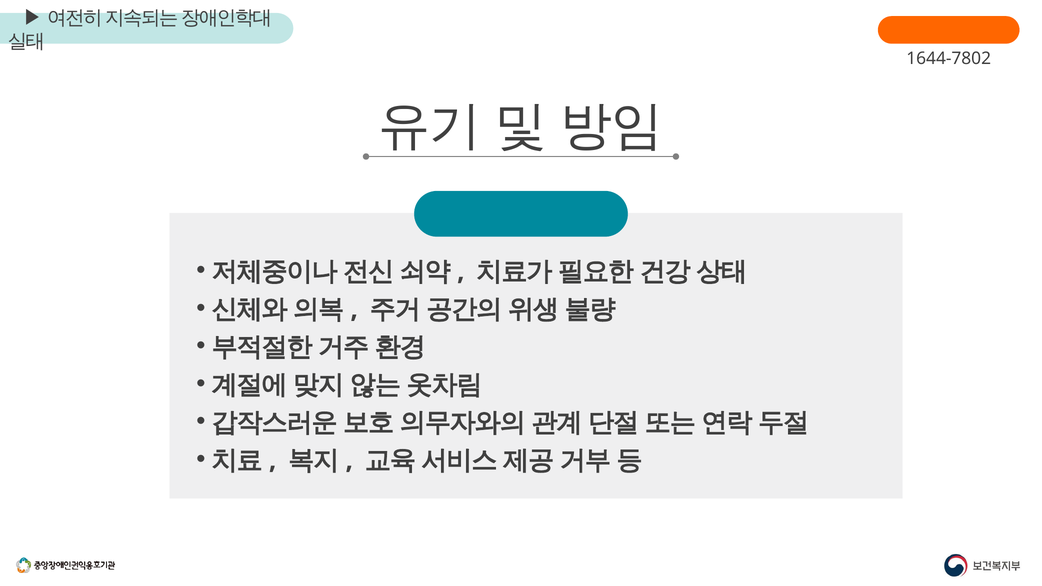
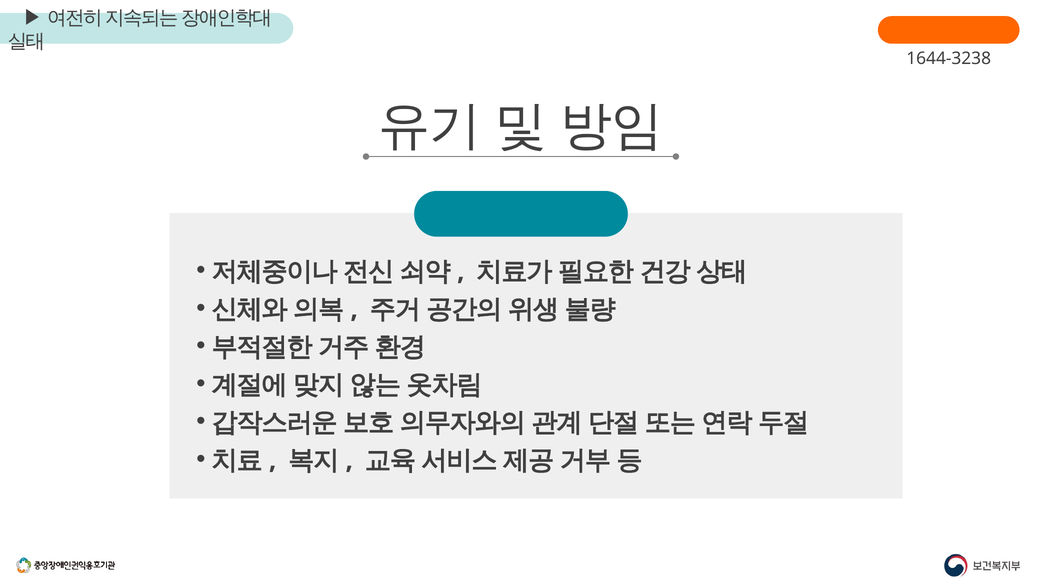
1644-7802: 1644-7802 -> 1644-3238
